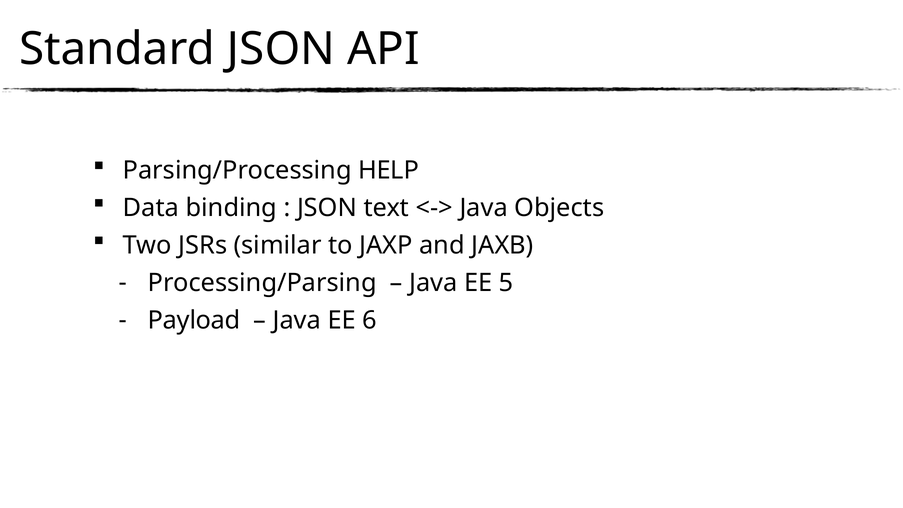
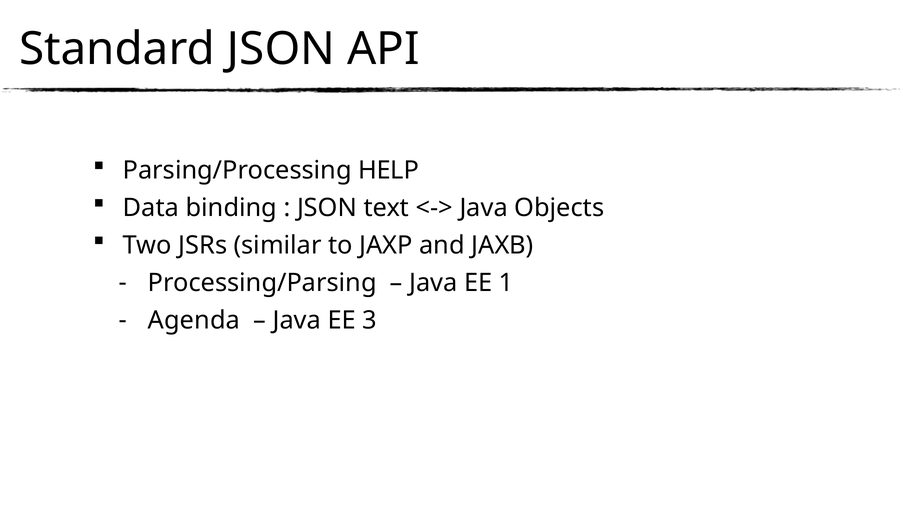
5: 5 -> 1
Payload: Payload -> Agenda
6: 6 -> 3
